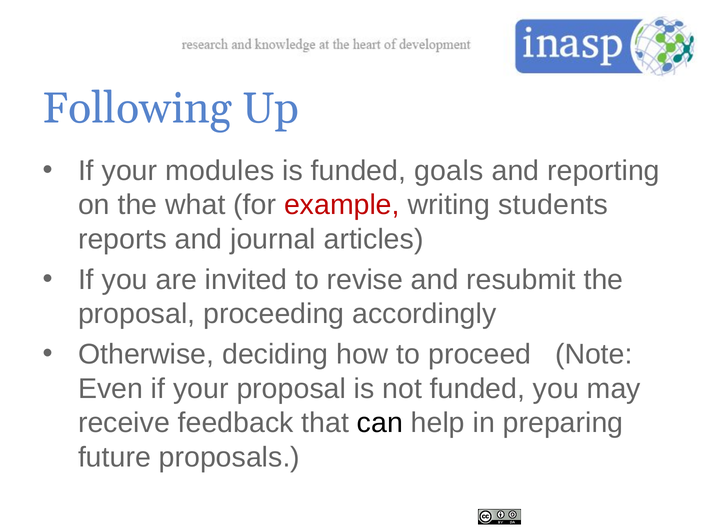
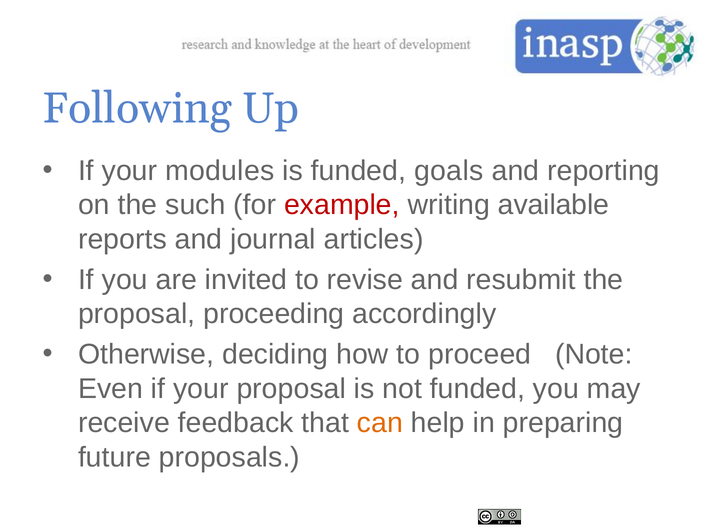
what: what -> such
students: students -> available
can colour: black -> orange
